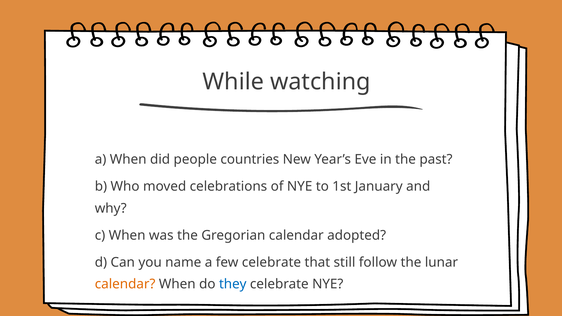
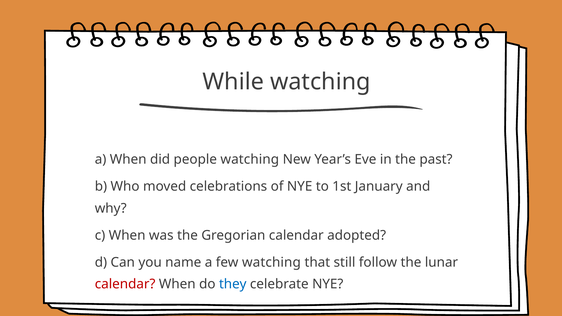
people countries: countries -> watching
few celebrate: celebrate -> watching
calendar at (125, 284) colour: orange -> red
